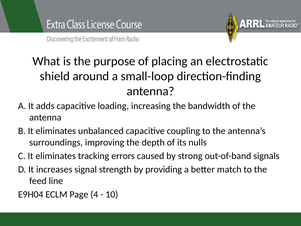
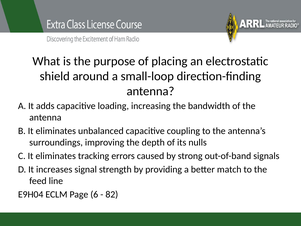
4: 4 -> 6
10: 10 -> 82
